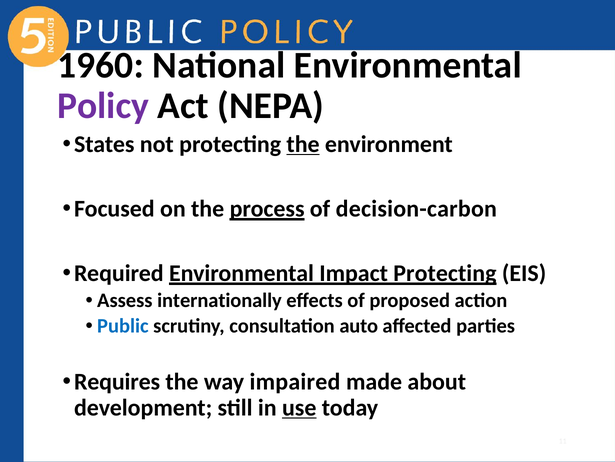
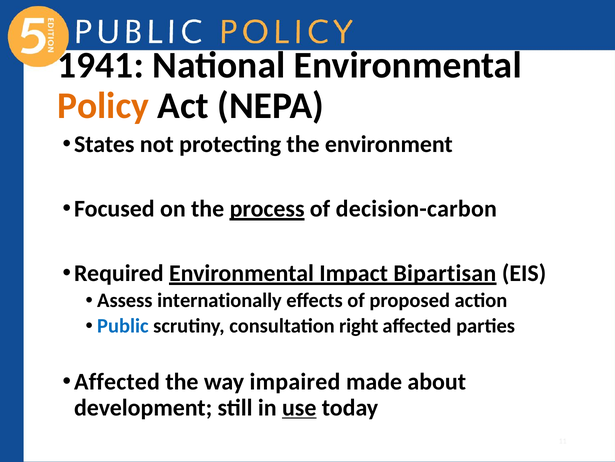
1960: 1960 -> 1941
Policy colour: purple -> orange
the at (303, 144) underline: present -> none
Impact Protecting: Protecting -> Bipartisan
auto: auto -> right
Requires at (117, 381): Requires -> Affected
